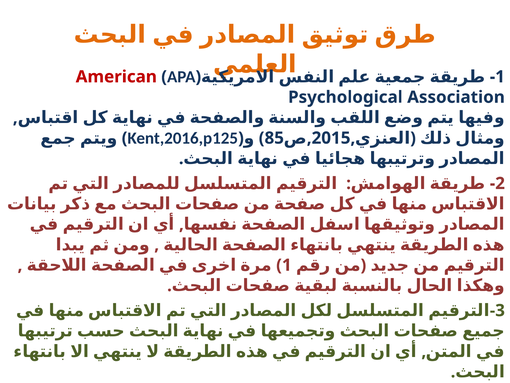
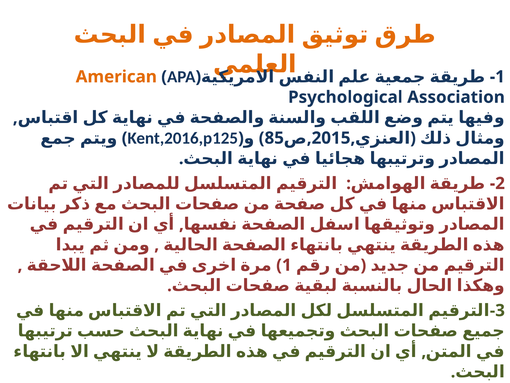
American colour: red -> orange
